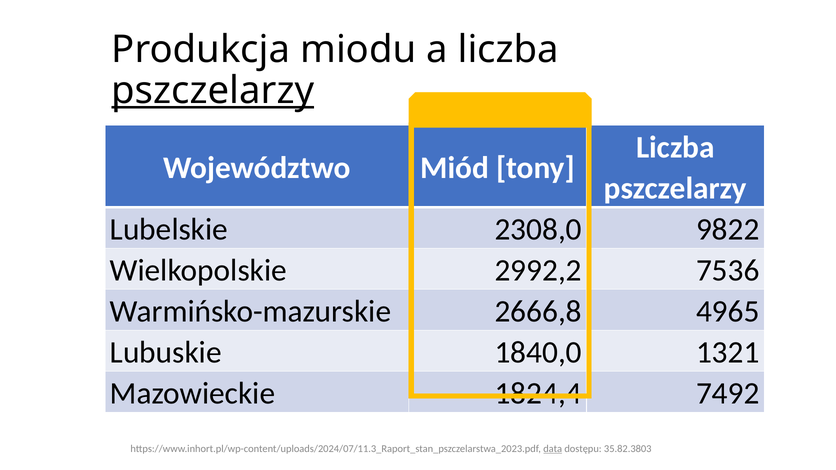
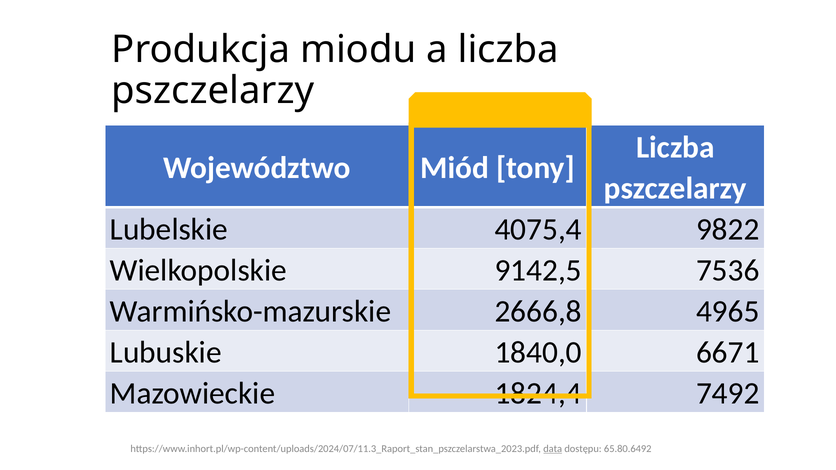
pszczelarzy at (213, 91) underline: present -> none
2308,0: 2308,0 -> 4075,4
2992,2: 2992,2 -> 9142,5
1321: 1321 -> 6671
35.82.3803: 35.82.3803 -> 65.80.6492
